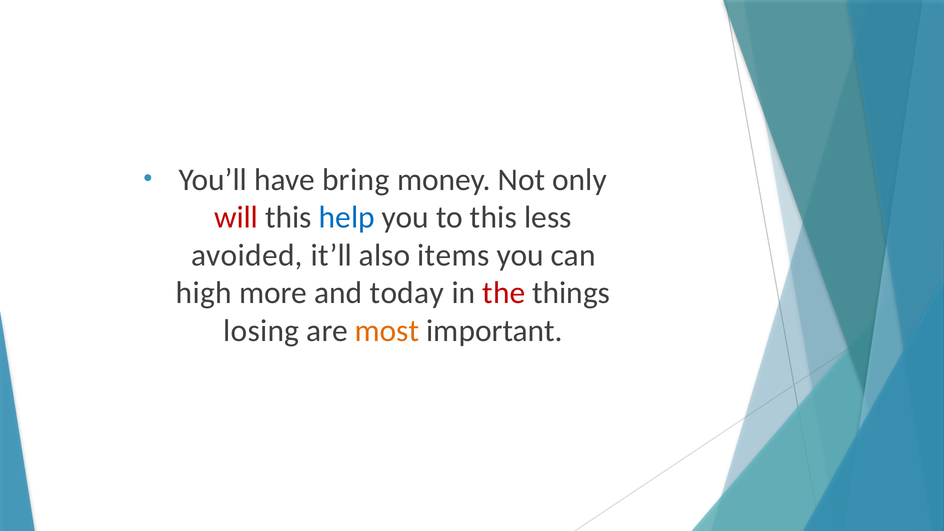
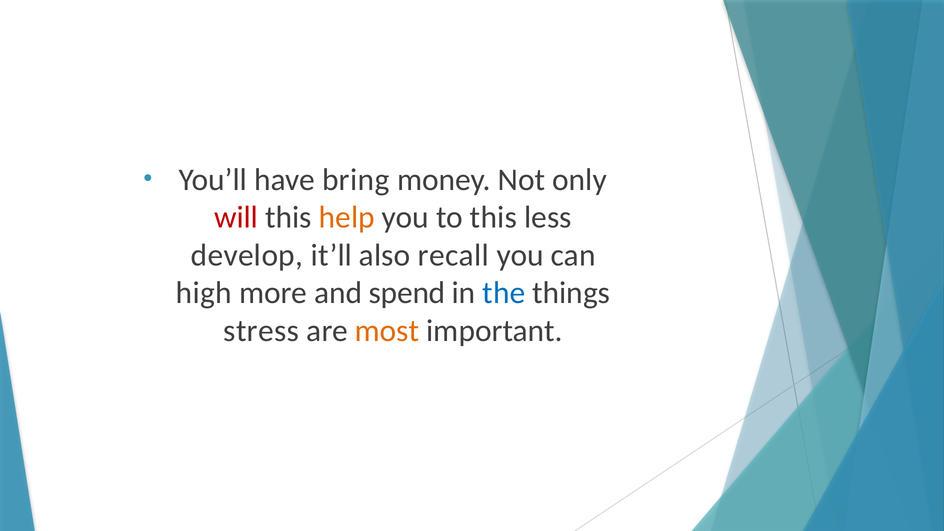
help colour: blue -> orange
avoided: avoided -> develop
items: items -> recall
today: today -> spend
the colour: red -> blue
losing: losing -> stress
